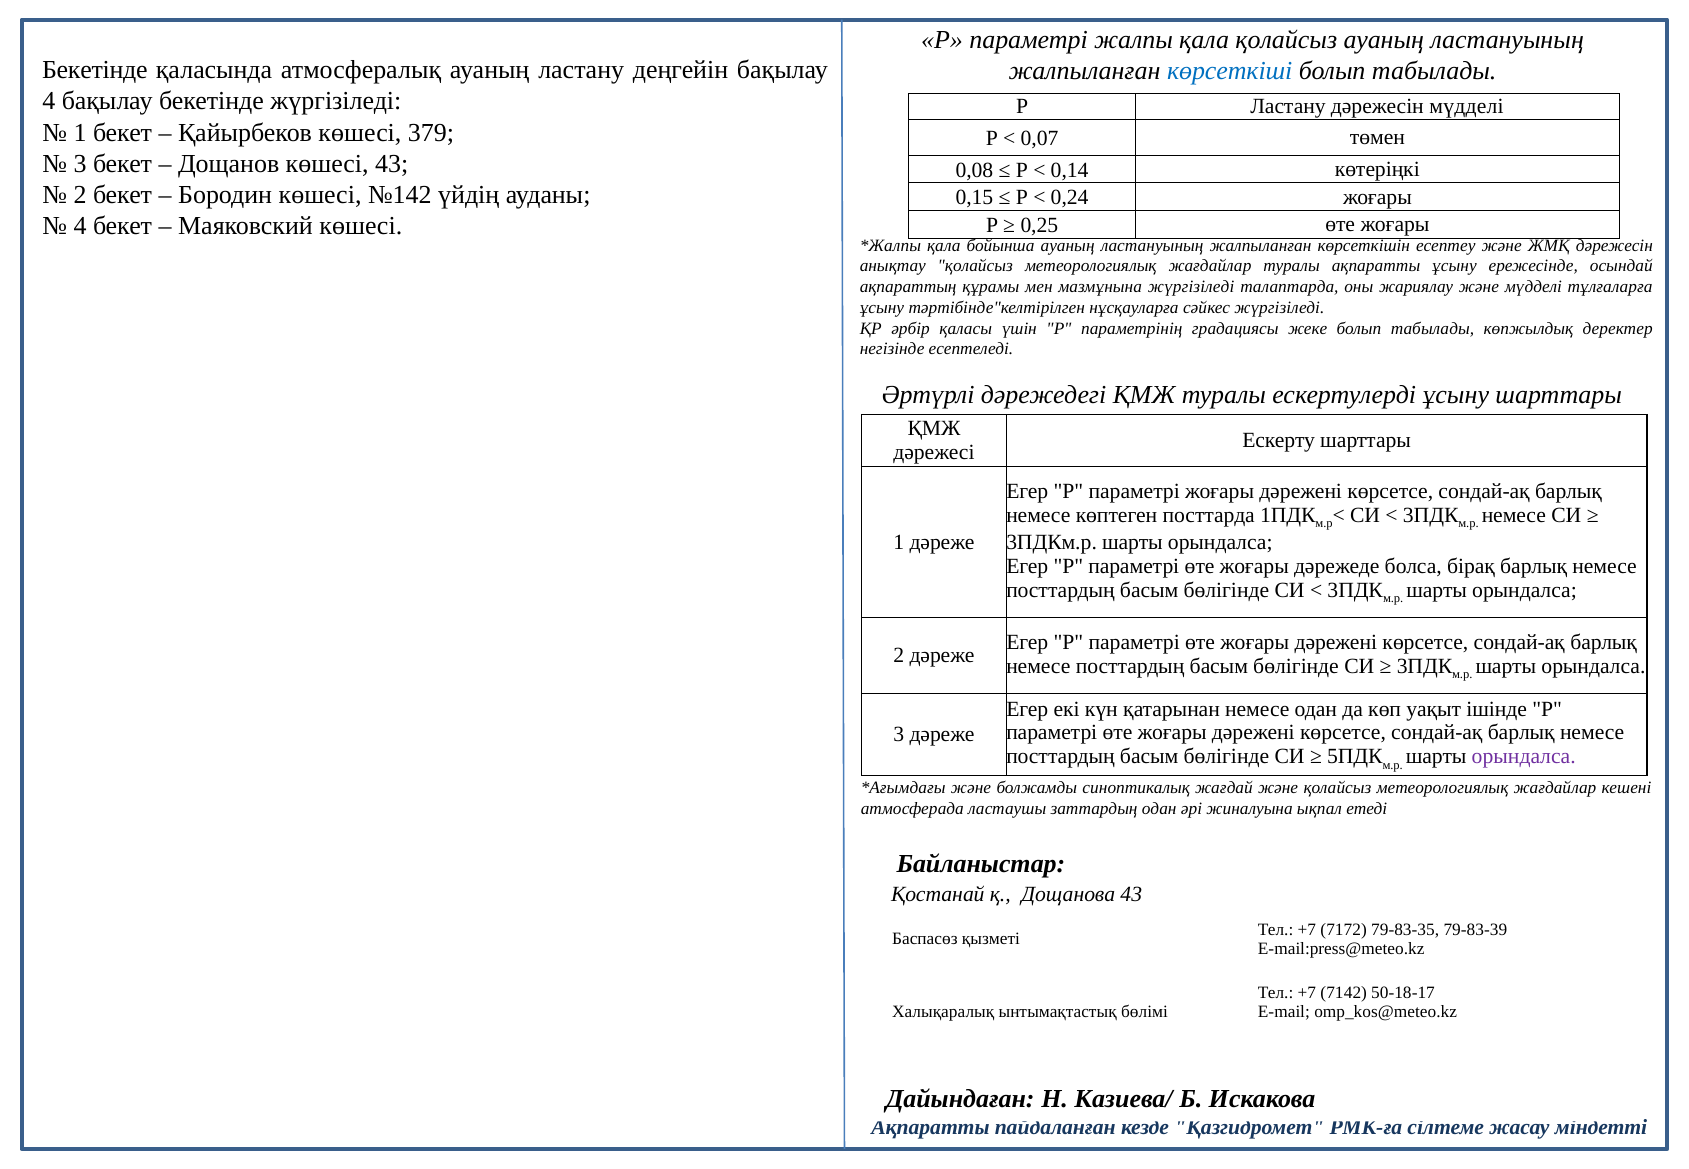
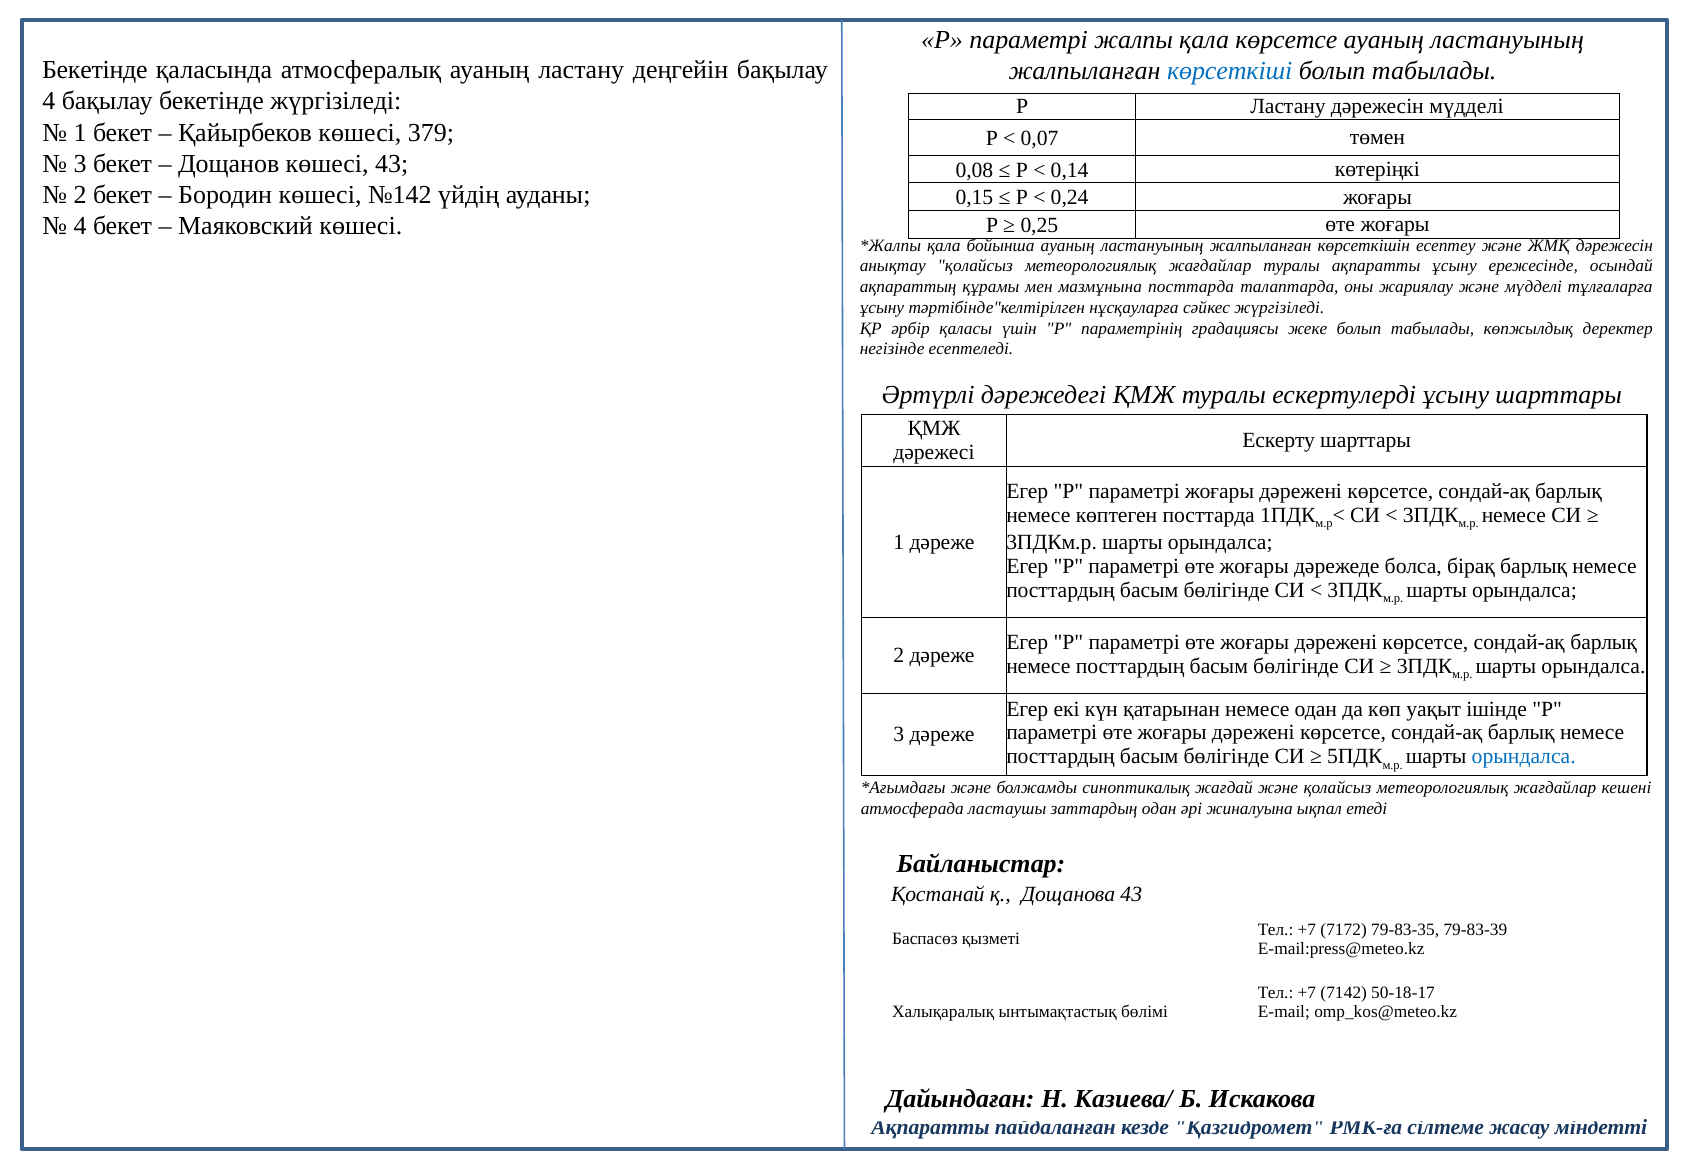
қала қолайсыз: қолайсыз -> көрсетсе
мазмұнына жүргізіледі: жүргізіледі -> посттарда
орындалса at (1524, 757) colour: purple -> blue
